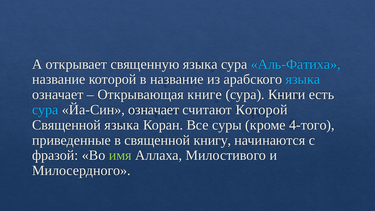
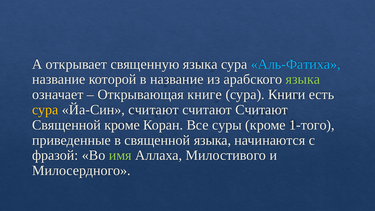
языка at (303, 79) colour: light blue -> light green
сура at (45, 110) colour: light blue -> yellow
Йа-Син означает: означает -> считают
Которой at (262, 110): Которой -> Считают
Священной языка: языка -> кроме
4-того: 4-того -> 1-того
священной книгу: книгу -> языка
